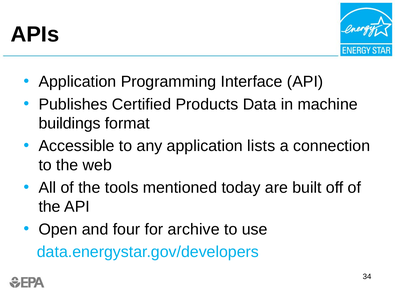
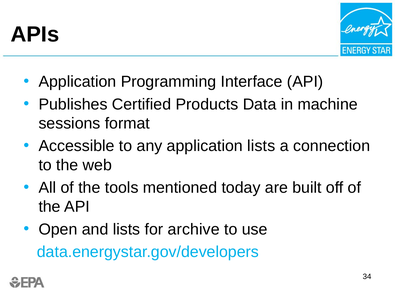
buildings: buildings -> sessions
and four: four -> lists
